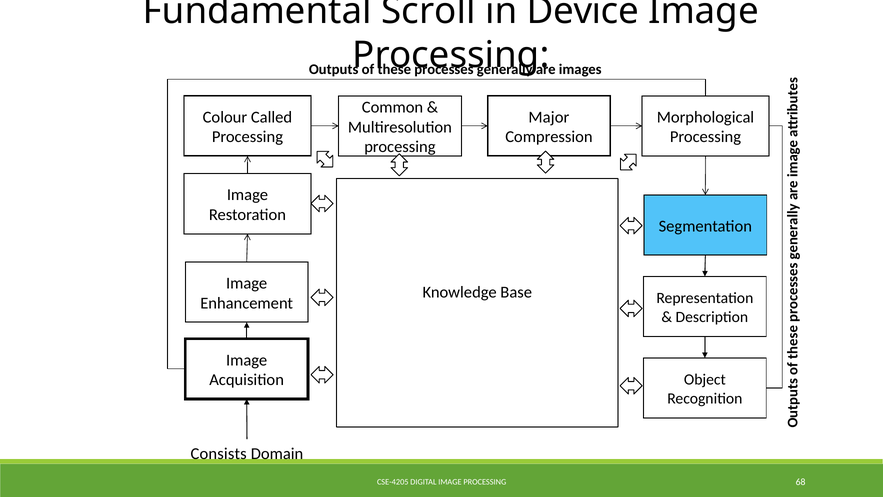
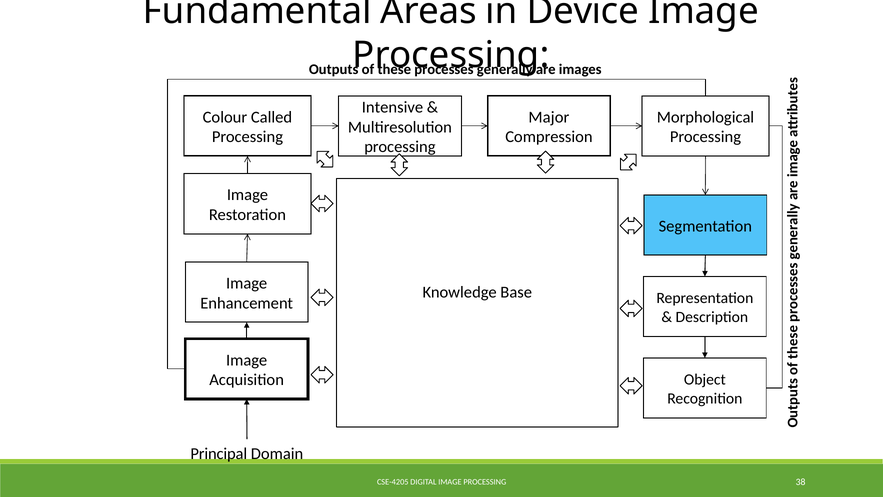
Scroll: Scroll -> Areas
Common: Common -> Intensive
Consists: Consists -> Principal
68: 68 -> 38
